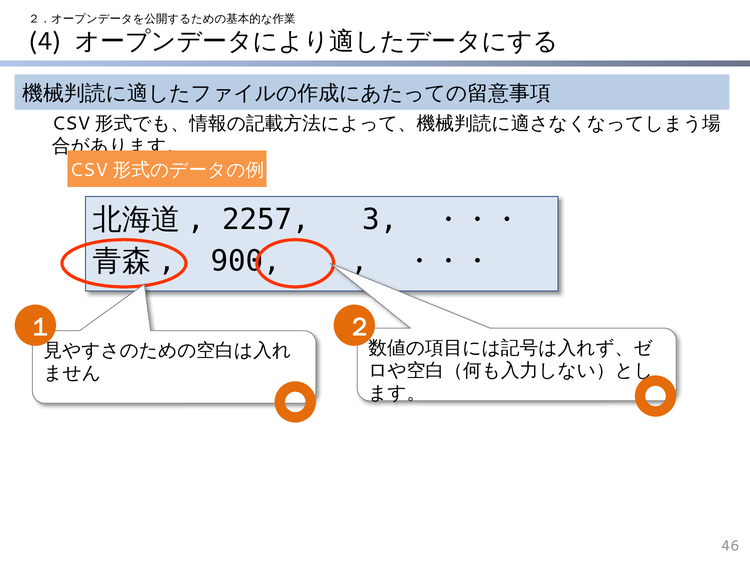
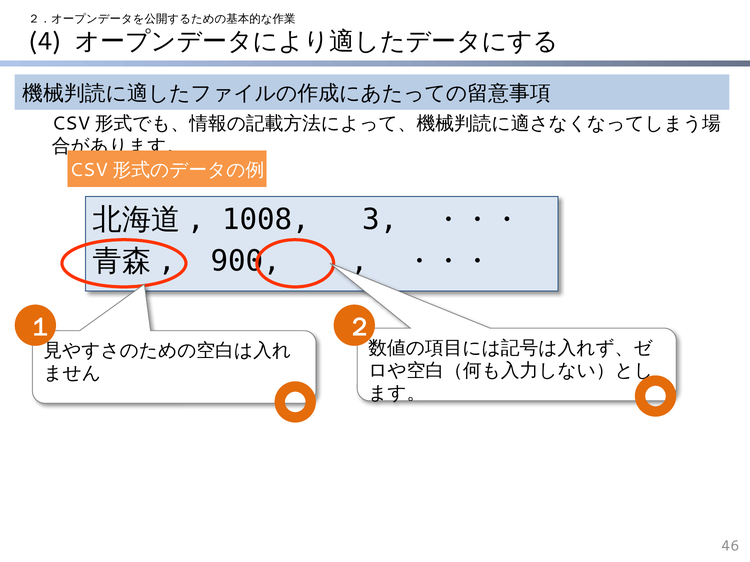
2257: 2257 -> 1008
